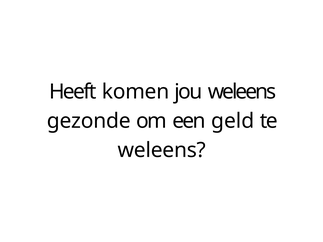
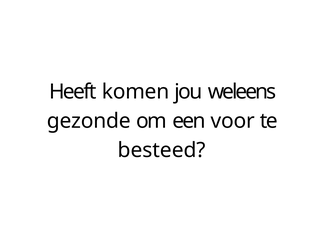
geld: geld -> voor
weleens at (162, 150): weleens -> besteed
